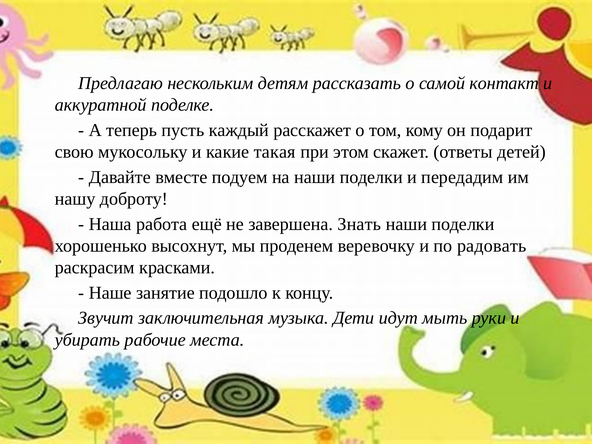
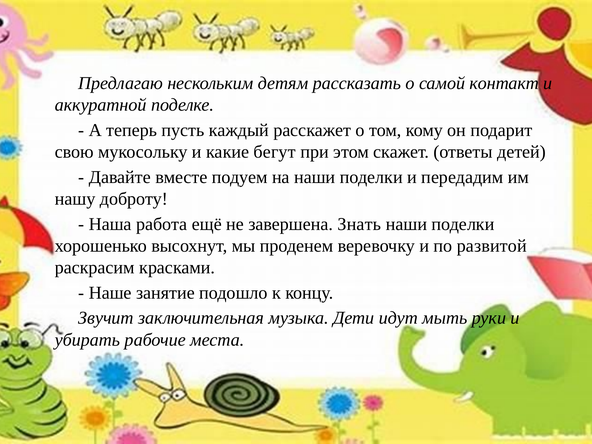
такая: такая -> бегут
радовать: радовать -> развитой
